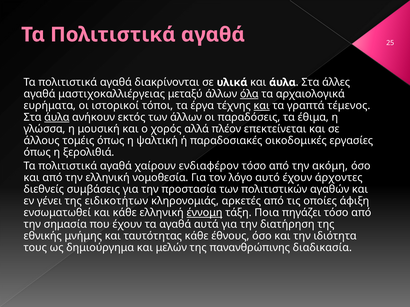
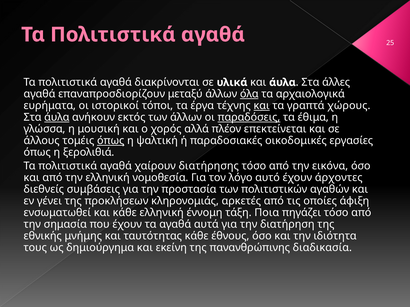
μαστιχοκαλλιέργειας: μαστιχοκαλλιέργειας -> επαναπροσδιορίζουν
τέμενος: τέμενος -> χώρους
παραδόσεις underline: none -> present
όπως at (111, 141) underline: none -> present
ενδιαφέρον: ενδιαφέρον -> διατήρησης
ακόμη: ακόμη -> εικόνα
ειδικοτήτων: ειδικοτήτων -> προκλήσεων
έννομη underline: present -> none
μελών: μελών -> εκείνη
